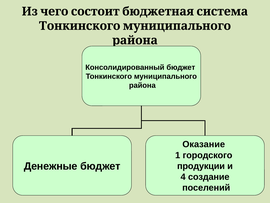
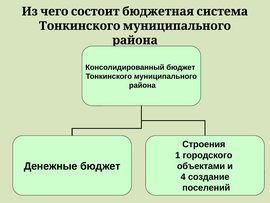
Оказание: Оказание -> Строения
продукции: продукции -> объектами
